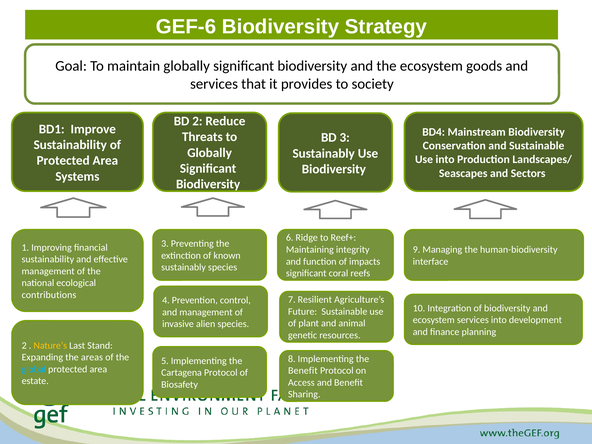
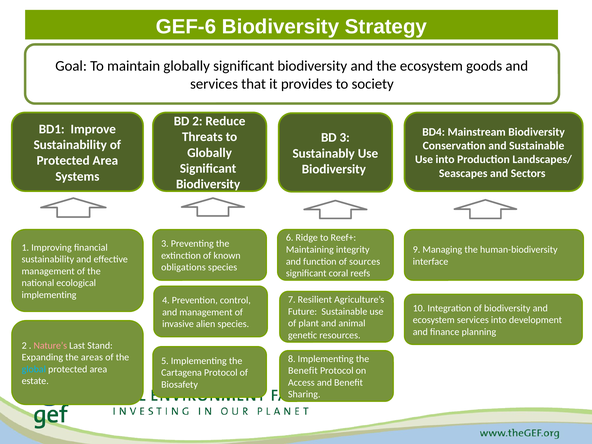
impacts: impacts -> sources
sustainably at (184, 267): sustainably -> obligations
contributions at (49, 295): contributions -> implementing
Nature’s colour: yellow -> pink
